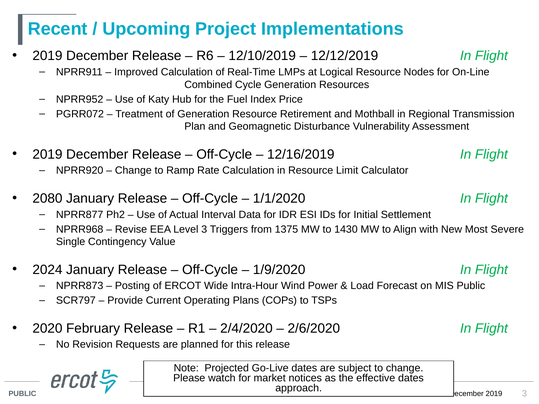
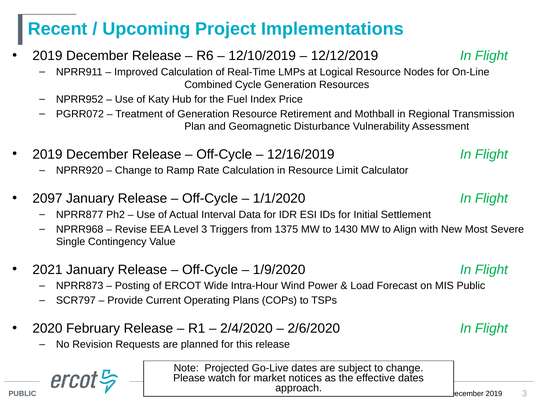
2080: 2080 -> 2097
2024: 2024 -> 2021
